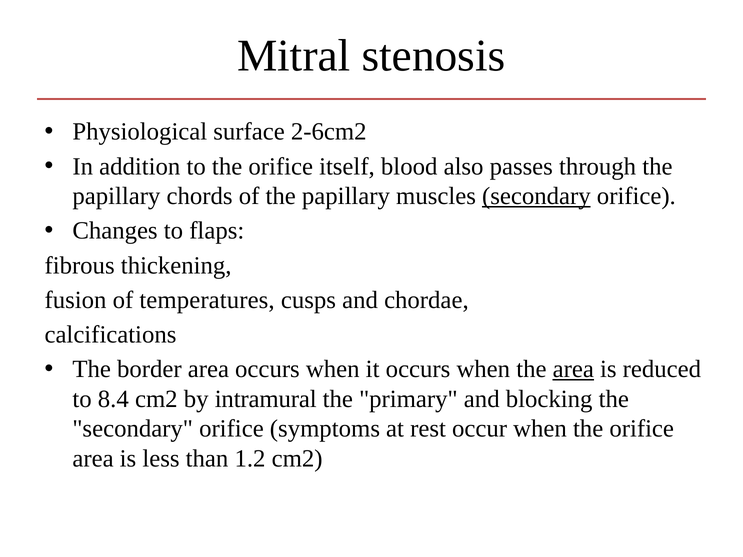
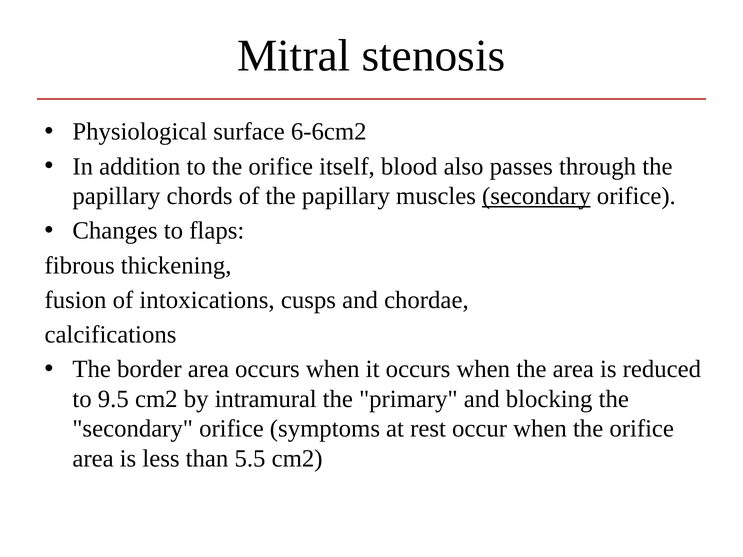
2-6cm2: 2-6cm2 -> 6-6cm2
temperatures: temperatures -> intoxications
area at (573, 369) underline: present -> none
8.4: 8.4 -> 9.5
1.2: 1.2 -> 5.5
